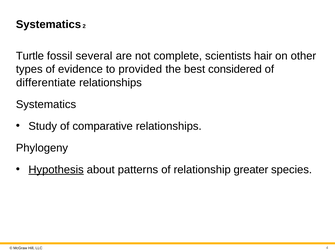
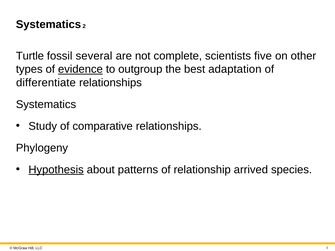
hair: hair -> five
evidence underline: none -> present
provided: provided -> outgroup
considered: considered -> adaptation
greater: greater -> arrived
